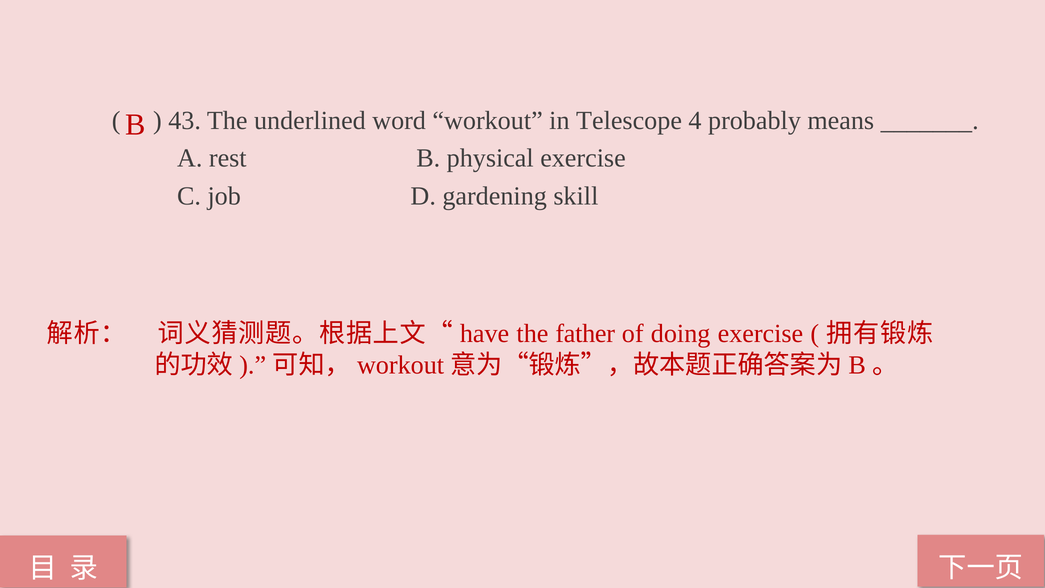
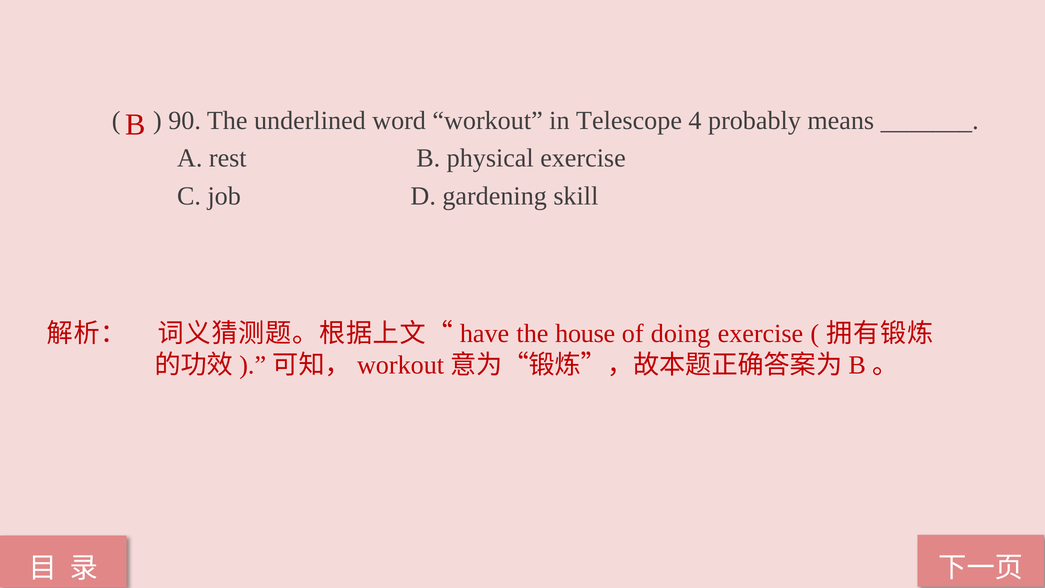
43: 43 -> 90
father: father -> house
